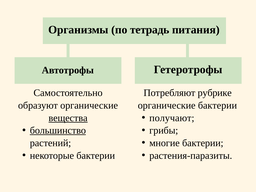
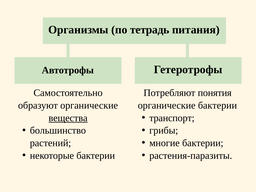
рубрике: рубрике -> понятия
получают: получают -> транспорт
большинство underline: present -> none
